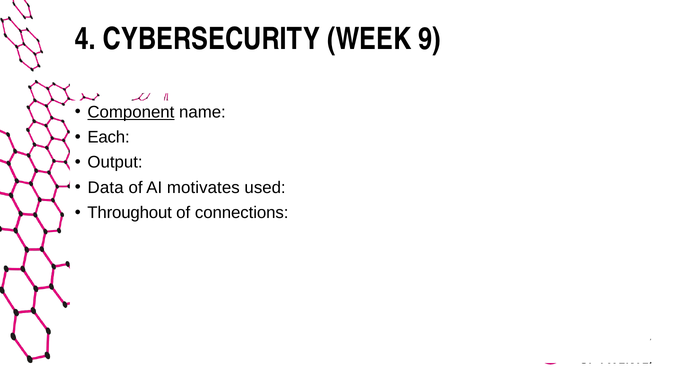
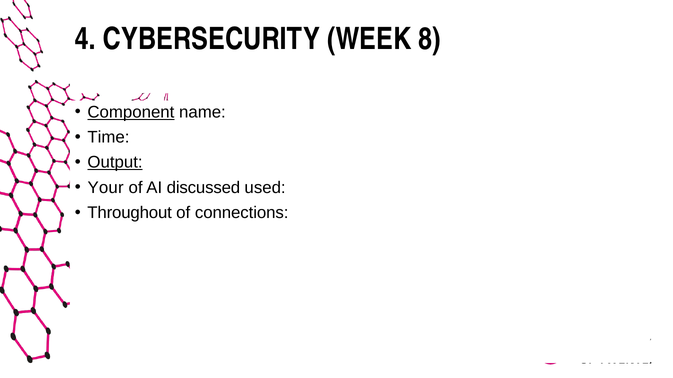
9: 9 -> 8
Each: Each -> Time
Output underline: none -> present
Data: Data -> Your
motivates: motivates -> discussed
